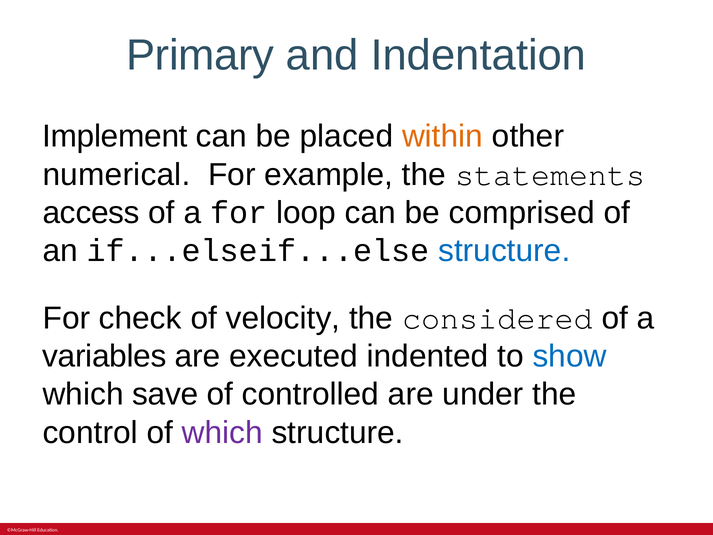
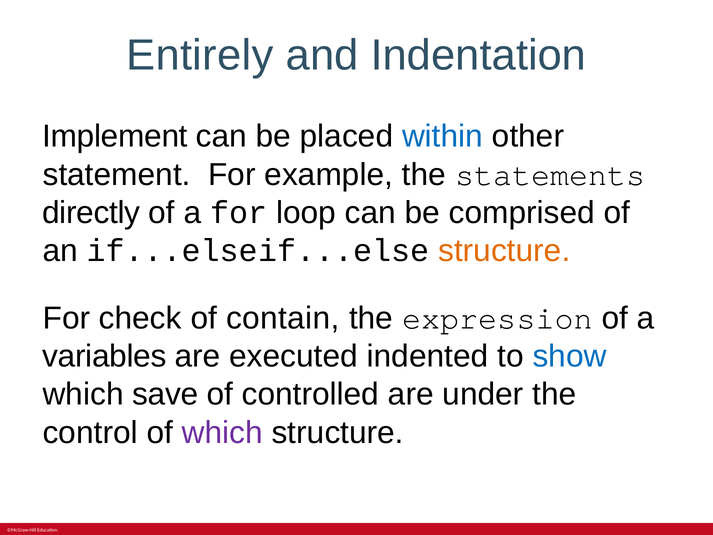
Primary: Primary -> Entirely
within colour: orange -> blue
numerical: numerical -> statement
access: access -> directly
structure at (504, 251) colour: blue -> orange
velocity: velocity -> contain
considered: considered -> expression
